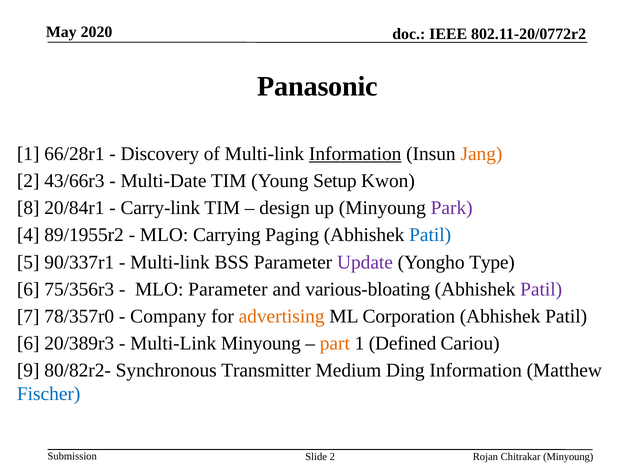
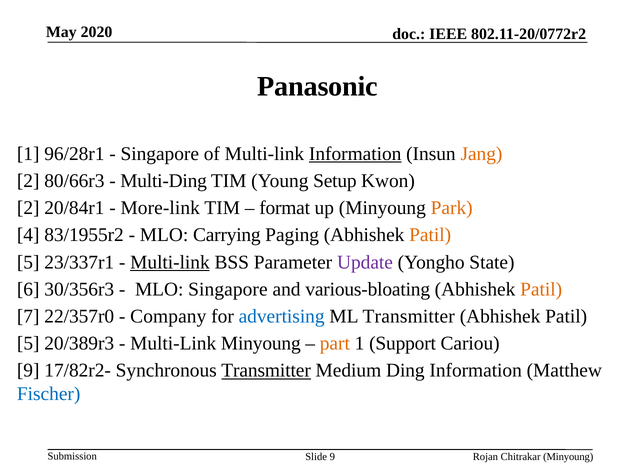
66/28r1: 66/28r1 -> 96/28r1
Discovery at (160, 154): Discovery -> Singapore
43/66r3: 43/66r3 -> 80/66r3
Multi-Date: Multi-Date -> Multi-Ding
8 at (28, 208): 8 -> 2
Carry-link: Carry-link -> More-link
design: design -> format
Park colour: purple -> orange
89/1955r2: 89/1955r2 -> 83/1955r2
Patil at (430, 235) colour: blue -> orange
90/337r1: 90/337r1 -> 23/337r1
Multi-link at (170, 262) underline: none -> present
Type: Type -> State
75/356r3: 75/356r3 -> 30/356r3
MLO Parameter: Parameter -> Singapore
Patil at (541, 289) colour: purple -> orange
78/357r0: 78/357r0 -> 22/357r0
advertising colour: orange -> blue
ML Corporation: Corporation -> Transmitter
6 at (28, 344): 6 -> 5
Defined: Defined -> Support
80/82r2-: 80/82r2- -> 17/82r2-
Transmitter at (266, 371) underline: none -> present
Slide 2: 2 -> 9
